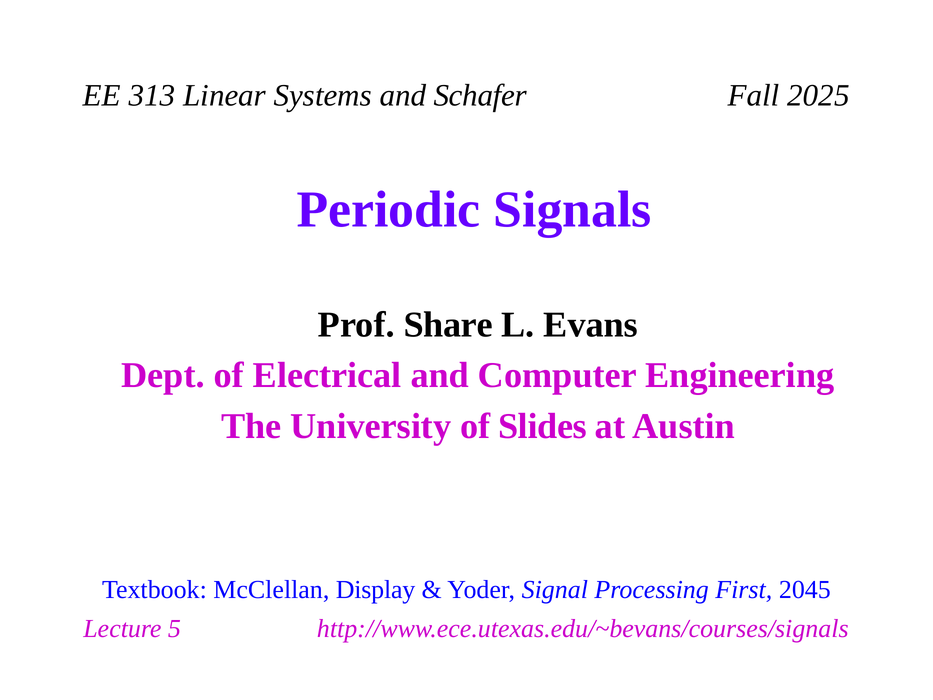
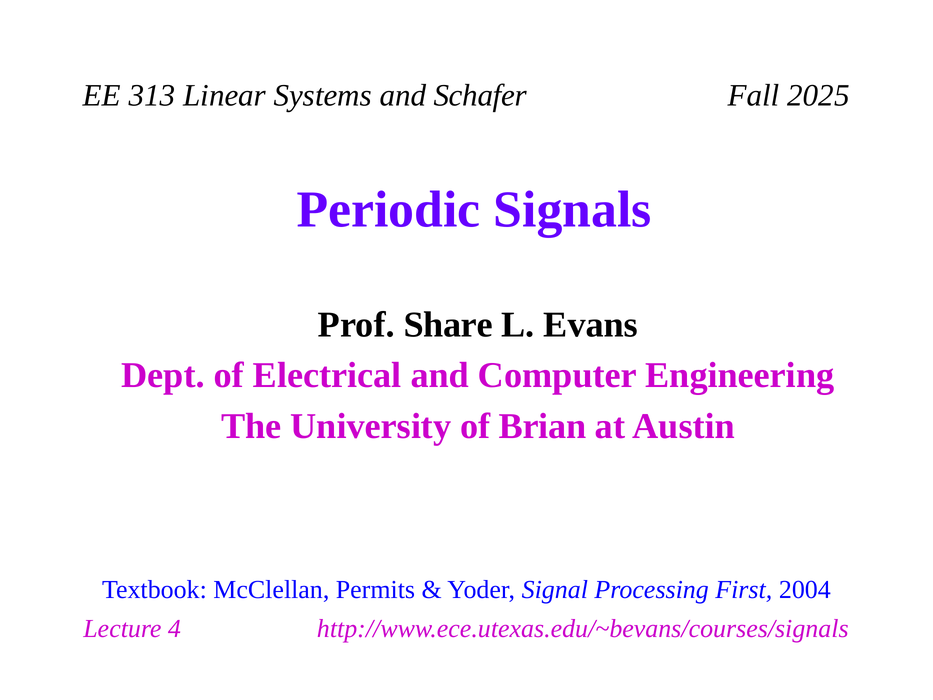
Slides: Slides -> Brian
Display: Display -> Permits
2045: 2045 -> 2004
5: 5 -> 4
